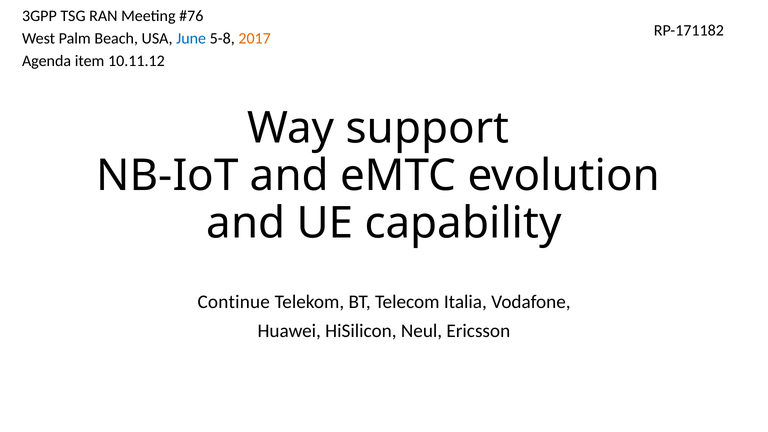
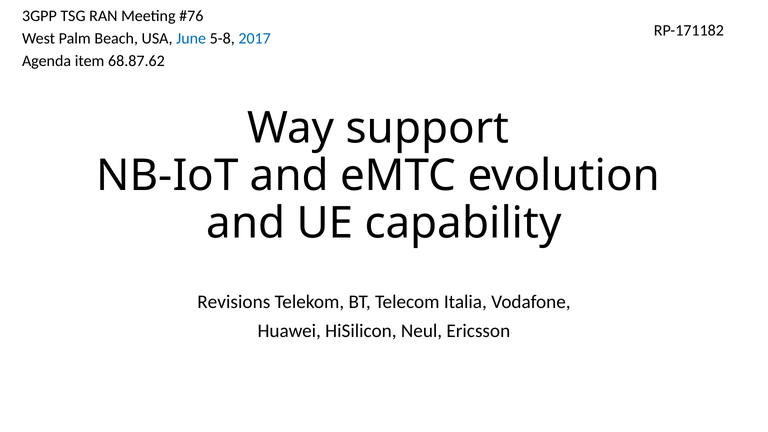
2017 colour: orange -> blue
10.11.12: 10.11.12 -> 68.87.62
Continue: Continue -> Revisions
